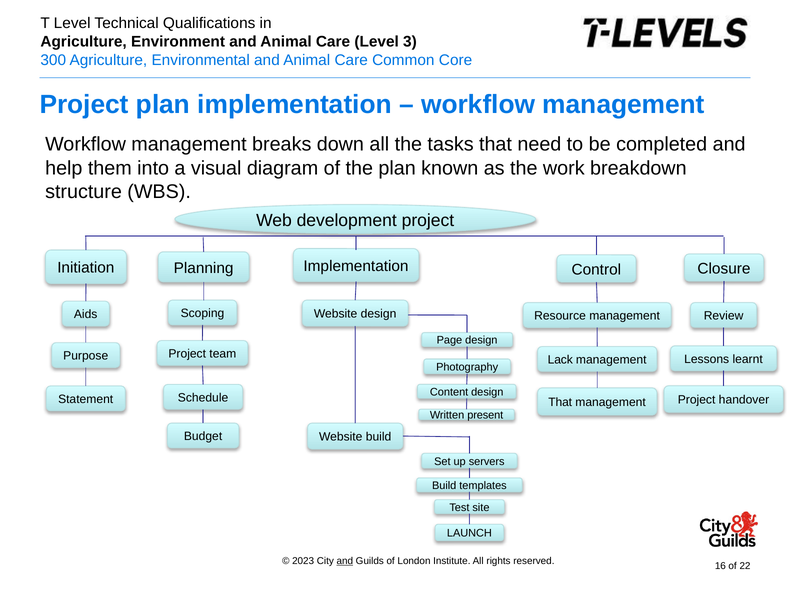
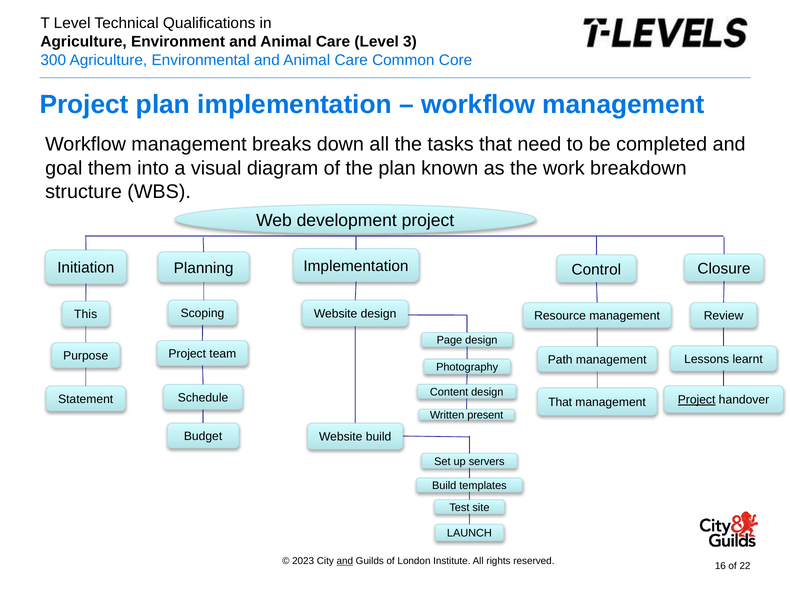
help: help -> goal
Aids: Aids -> This
Lack: Lack -> Path
Project at (697, 400) underline: none -> present
